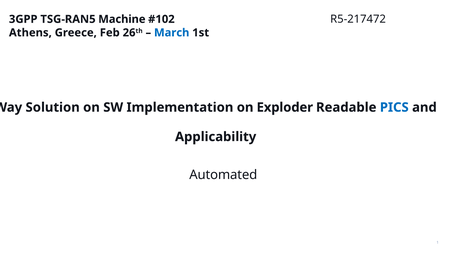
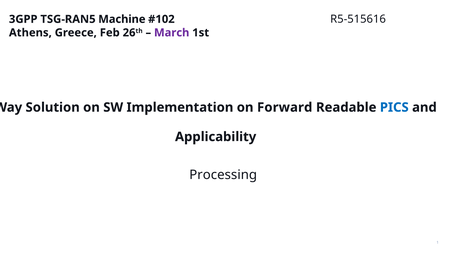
R5-217472: R5-217472 -> R5-515616
March colour: blue -> purple
Exploder: Exploder -> Forward
Automated: Automated -> Processing
